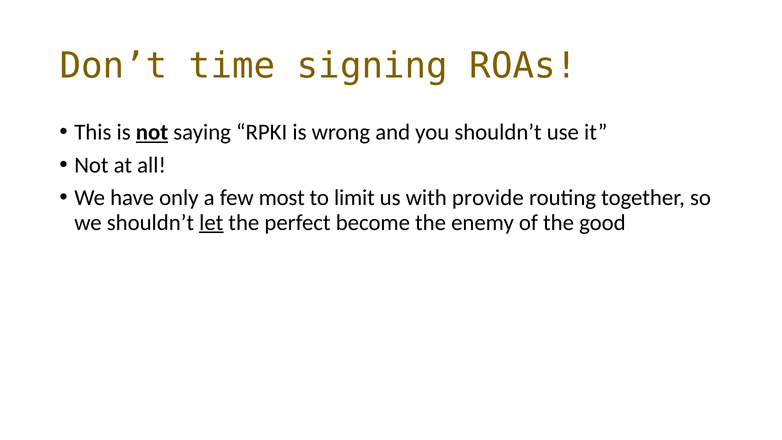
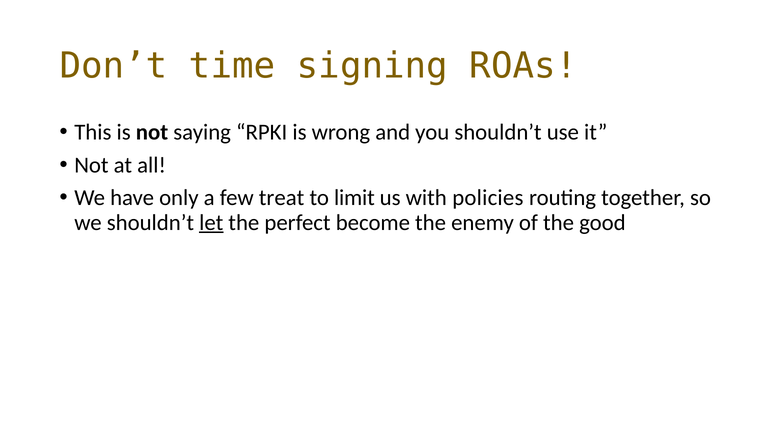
not at (152, 132) underline: present -> none
most: most -> treat
provide: provide -> policies
